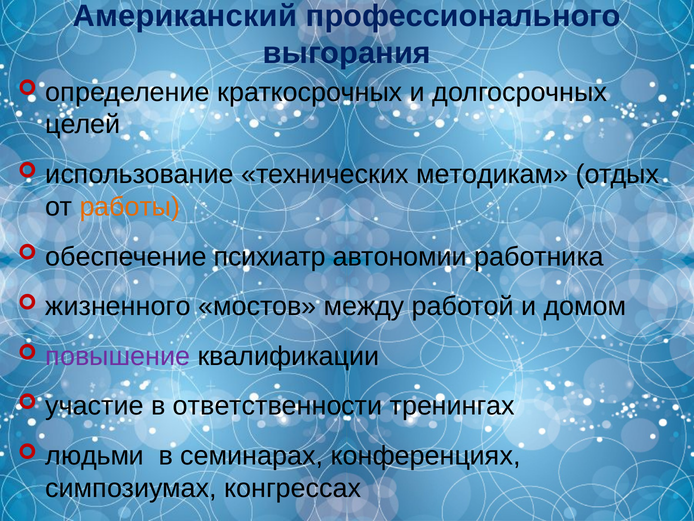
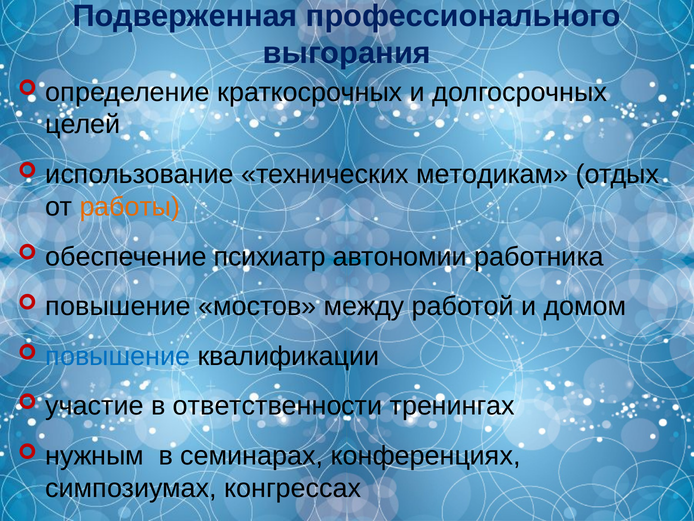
Американский: Американский -> Подверженная
жизненного at (118, 306): жизненного -> повышение
повышение at (118, 356) colour: purple -> blue
людьми: людьми -> нужным
